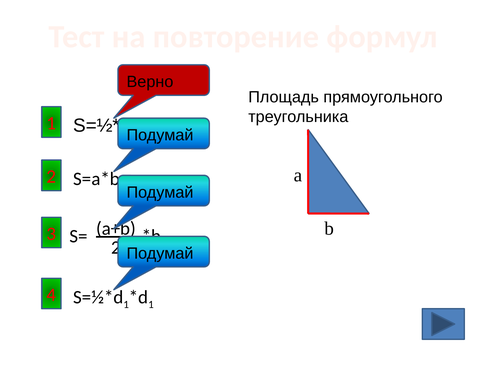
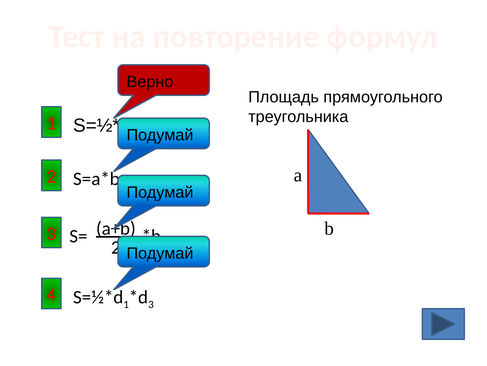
1 at (151, 304): 1 -> 3
